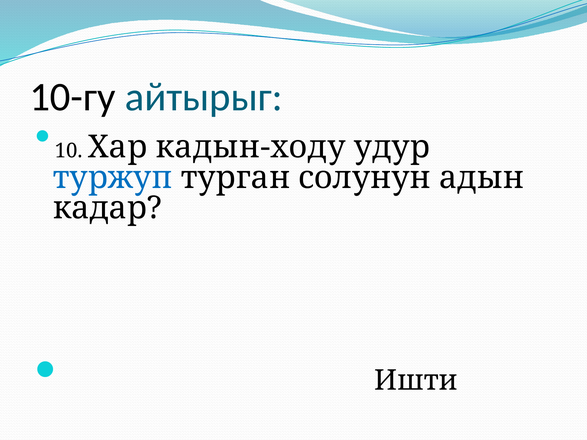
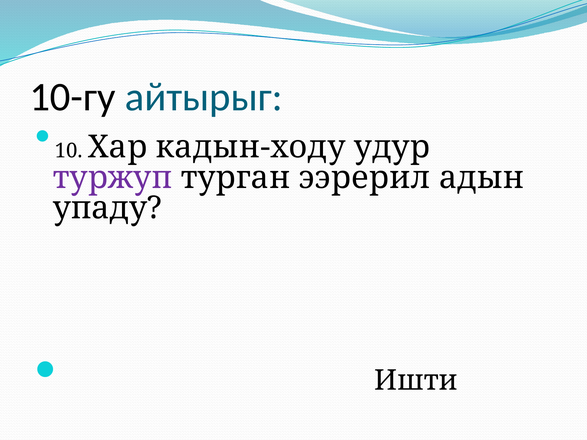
туржуп colour: blue -> purple
солунун: солунун -> ээрерил
кадар: кадар -> упаду
